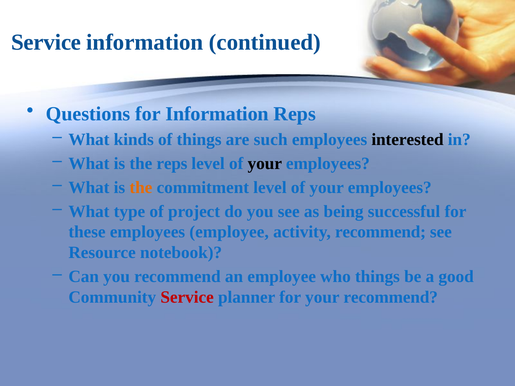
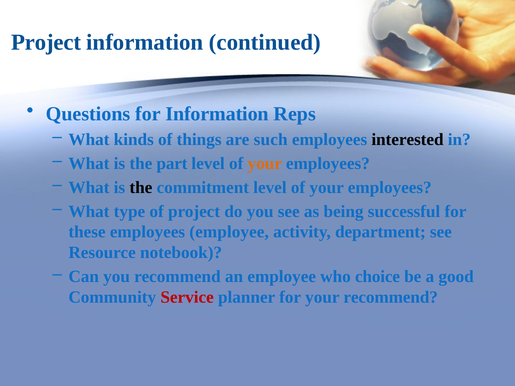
Service at (46, 42): Service -> Project
the reps: reps -> part
your at (265, 163) colour: black -> orange
the at (141, 188) colour: orange -> black
activity recommend: recommend -> department
who things: things -> choice
